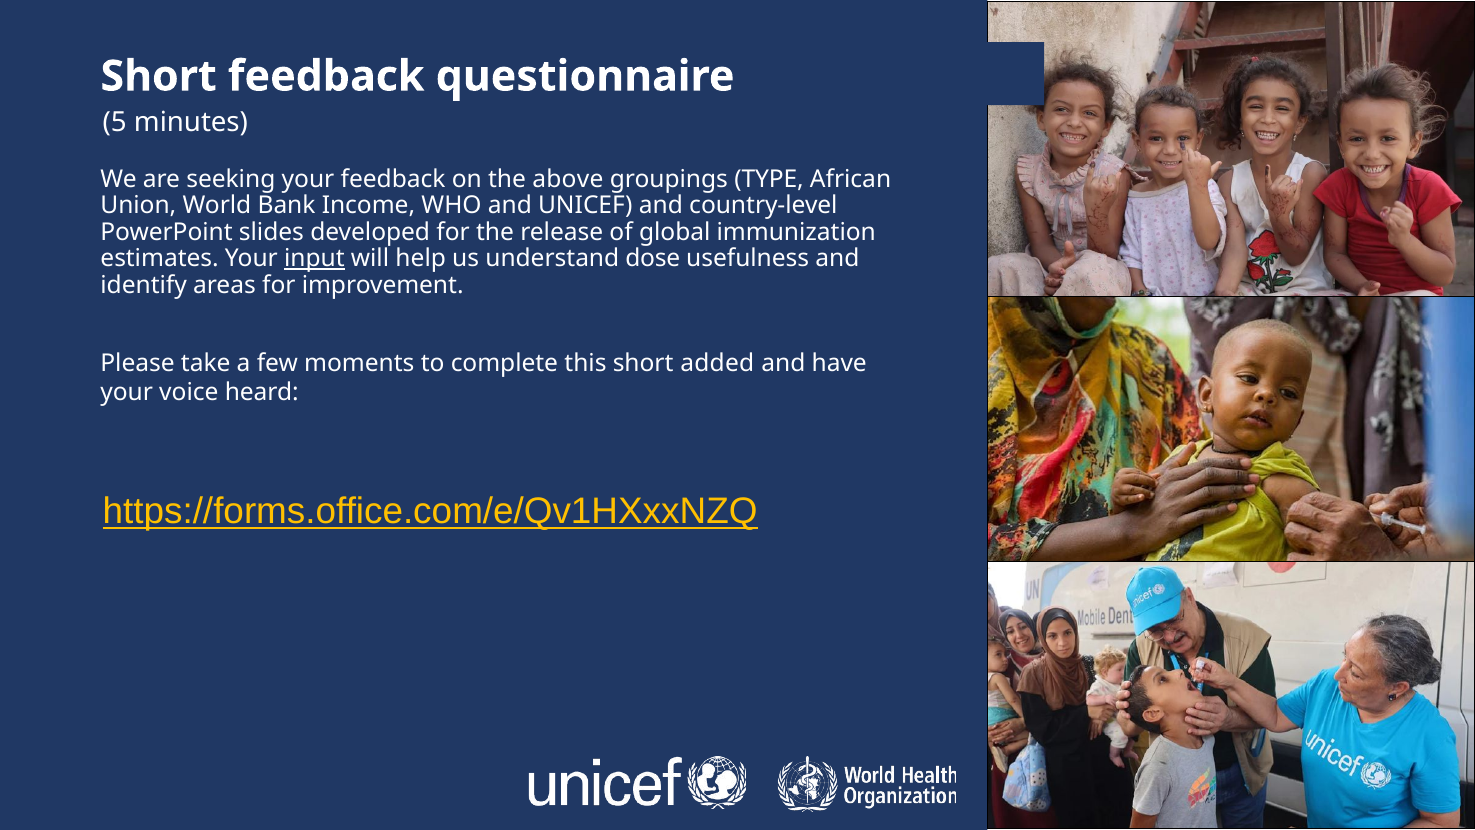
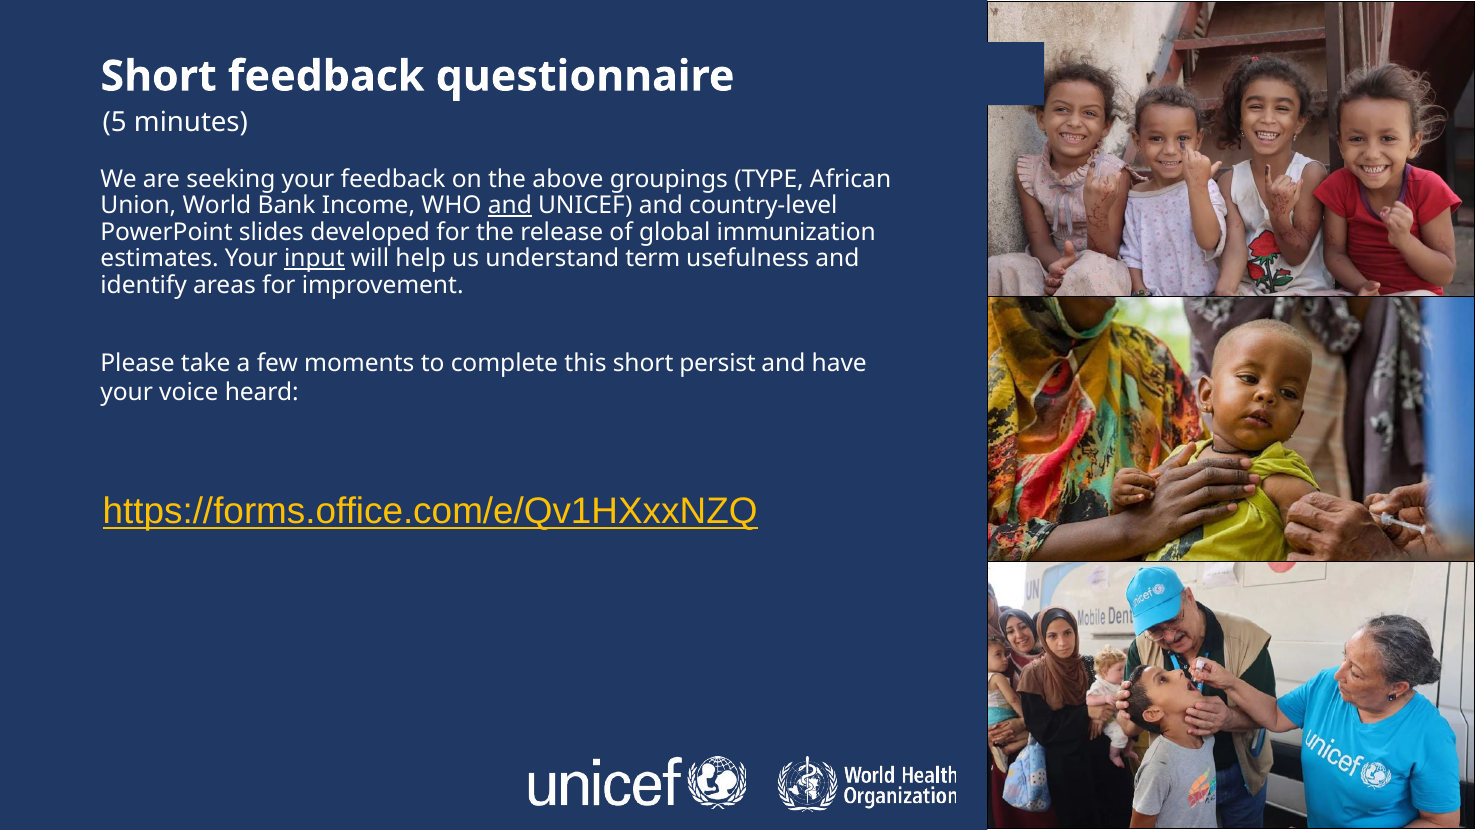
and at (510, 205) underline: none -> present
dose: dose -> term
added: added -> persist
